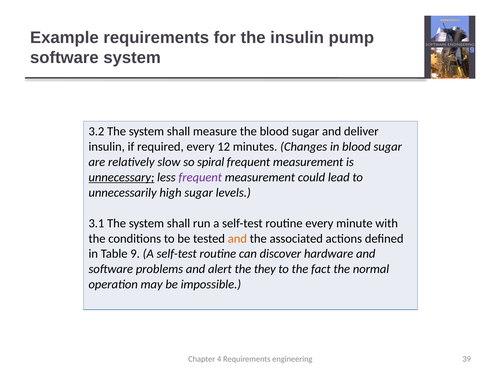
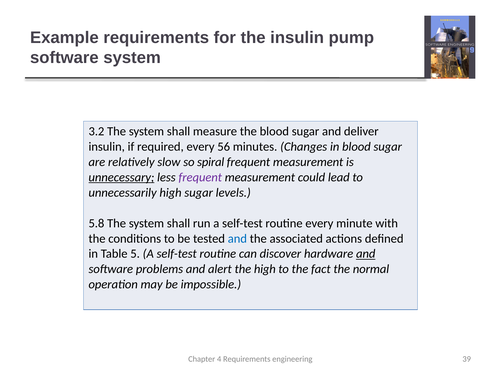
12: 12 -> 56
3.1: 3.1 -> 5.8
and at (237, 238) colour: orange -> blue
9: 9 -> 5
and at (366, 254) underline: none -> present
the they: they -> high
